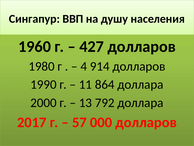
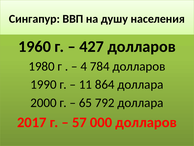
914: 914 -> 784
13: 13 -> 65
